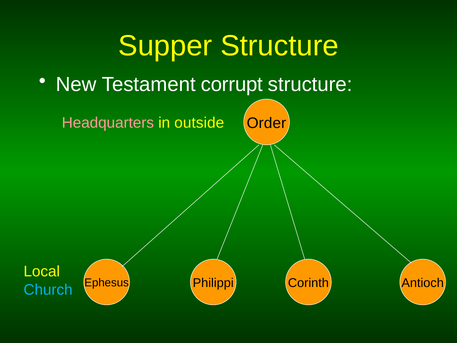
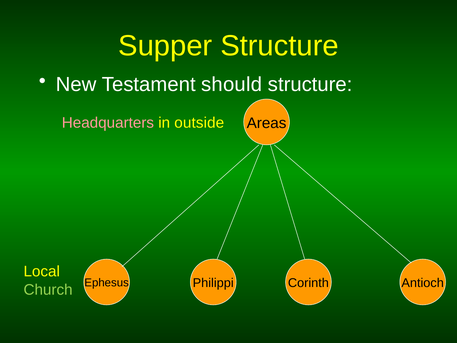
corrupt: corrupt -> should
Order: Order -> Areas
Church colour: light blue -> light green
